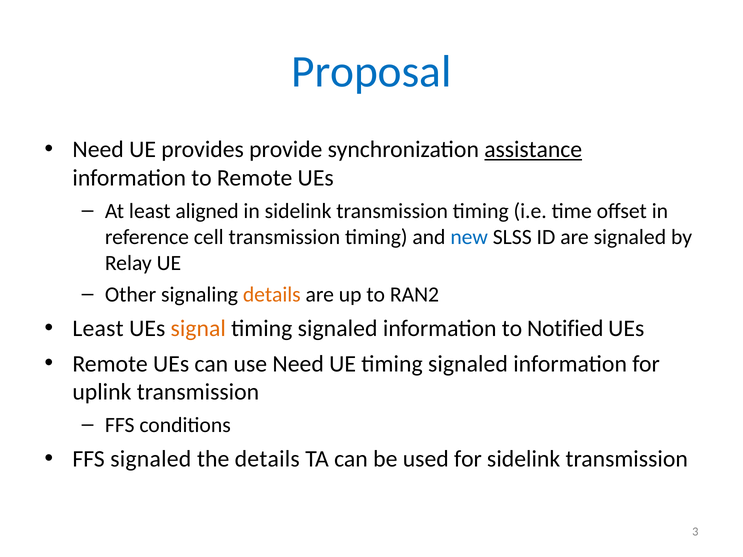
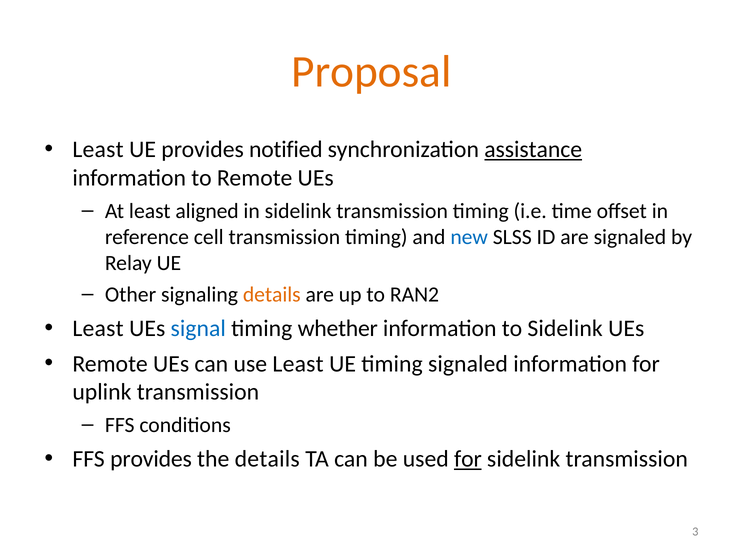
Proposal colour: blue -> orange
Need at (98, 150): Need -> Least
provide: provide -> notified
signal colour: orange -> blue
signaled at (338, 329): signaled -> whether
to Notified: Notified -> Sidelink
use Need: Need -> Least
FFS signaled: signaled -> provides
for at (468, 459) underline: none -> present
